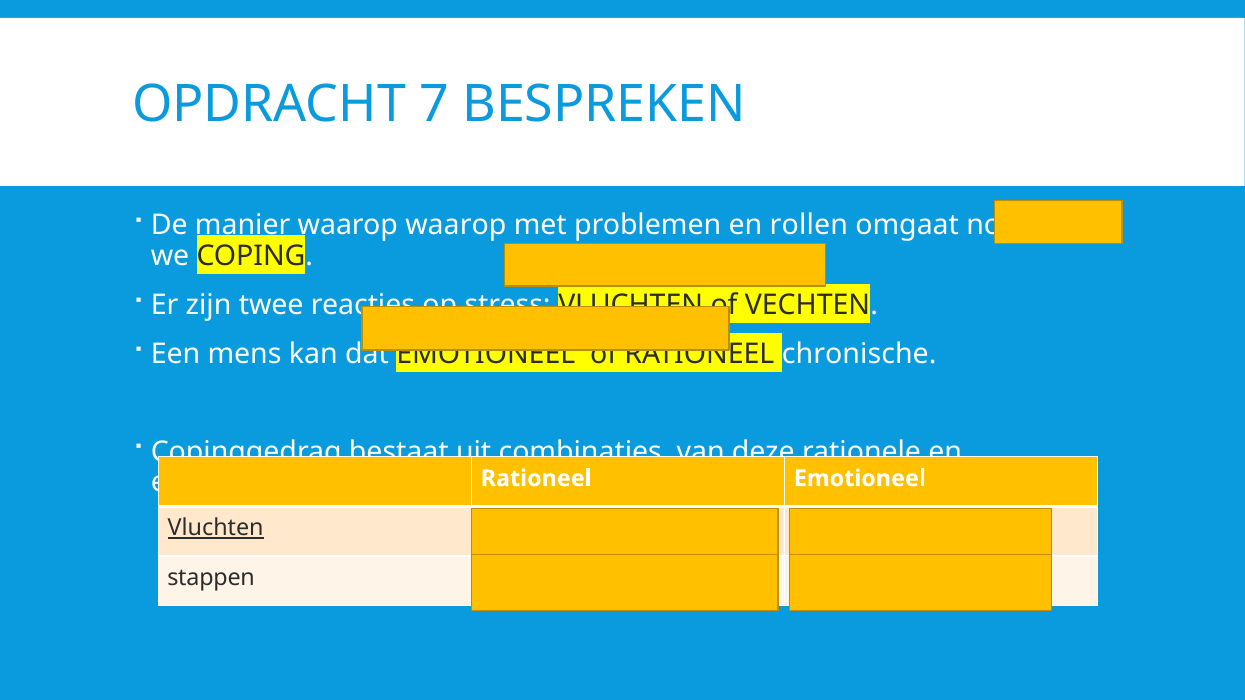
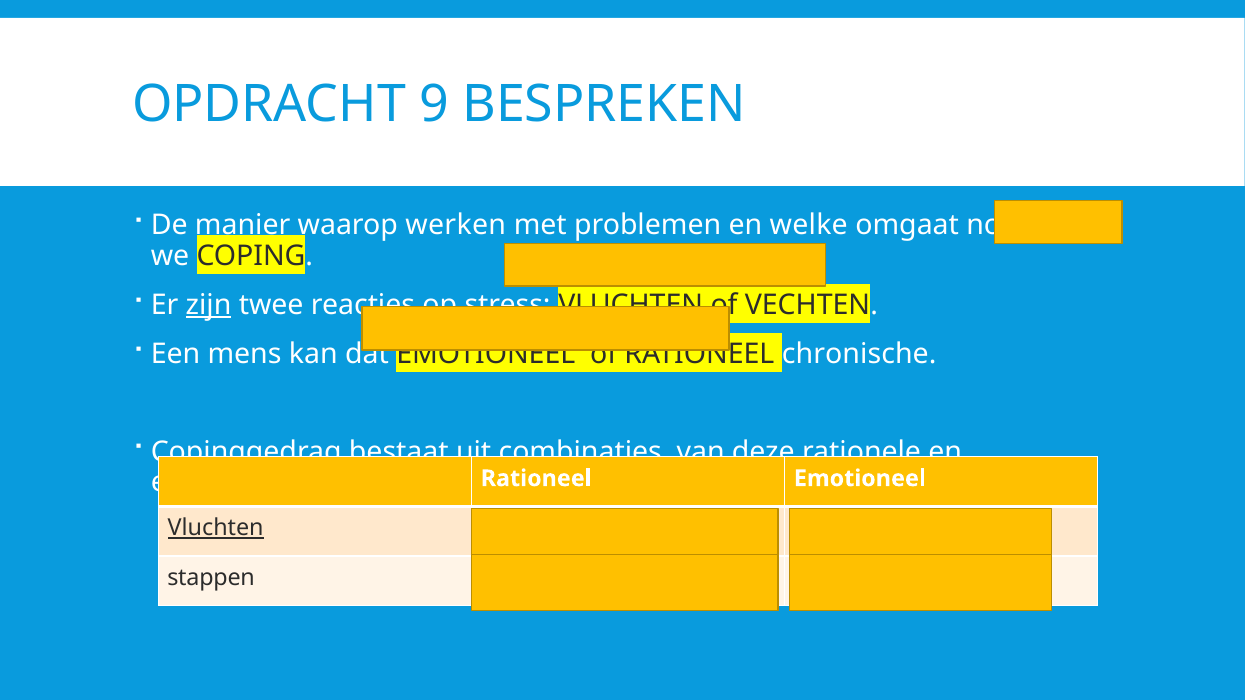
7: 7 -> 9
waarop waarop: waarop -> werken
rollen: rollen -> welke
zijn underline: none -> present
